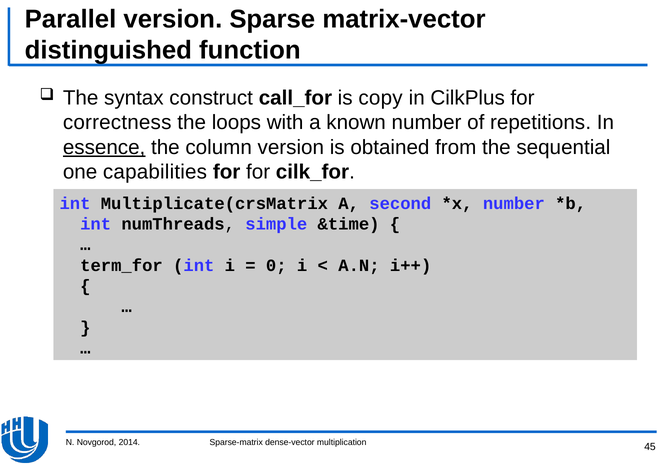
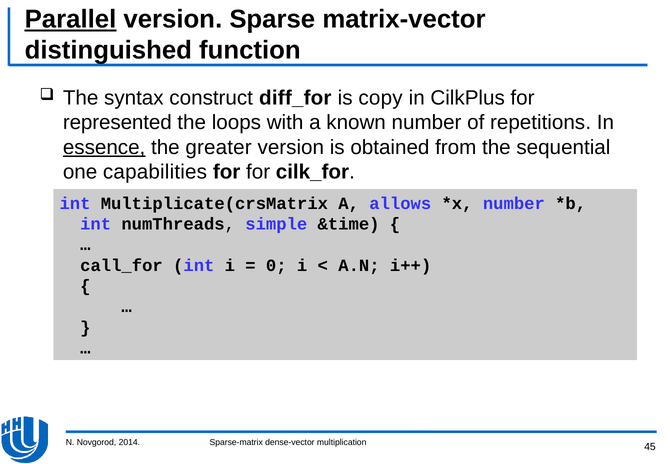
Parallel underline: none -> present
call_for: call_for -> diff_for
correctness: correctness -> represented
column: column -> greater
second: second -> allows
term_for: term_for -> call_for
